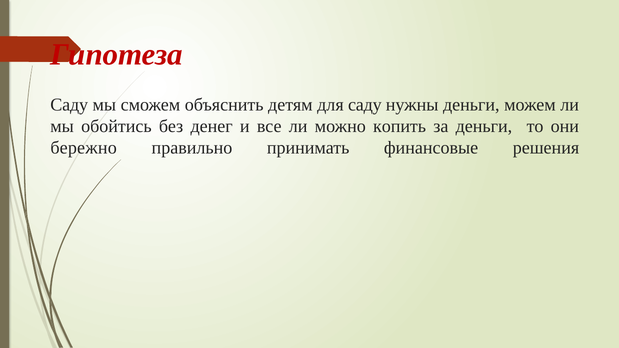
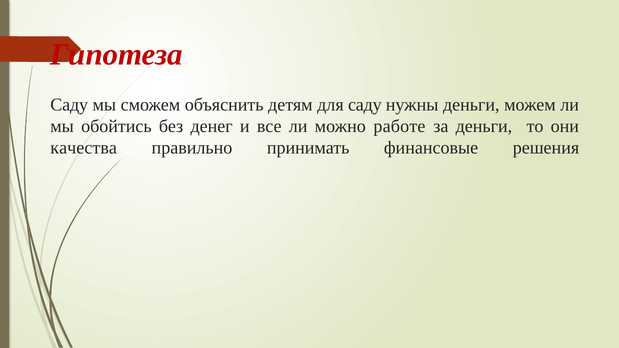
копить: копить -> работе
бережно: бережно -> качества
